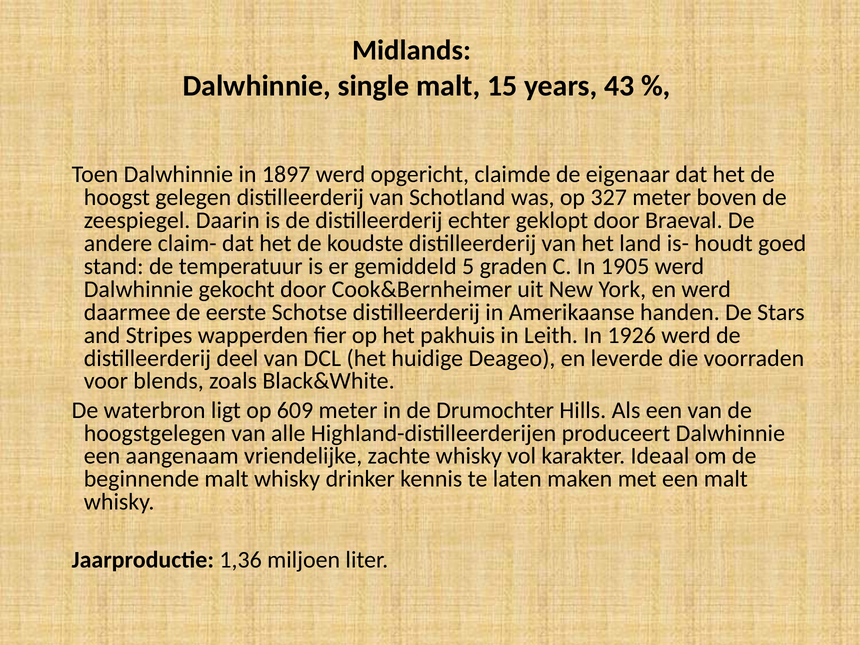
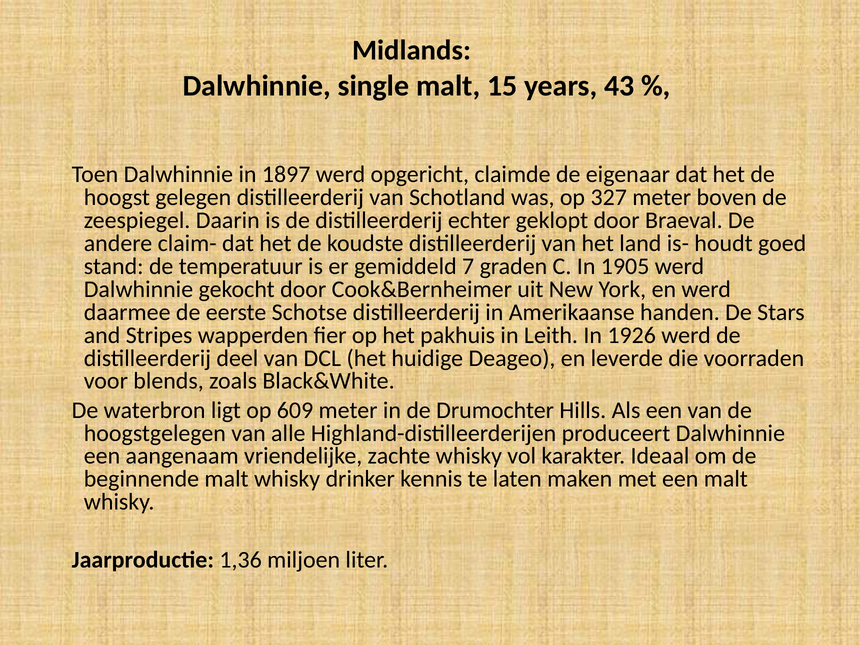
5: 5 -> 7
